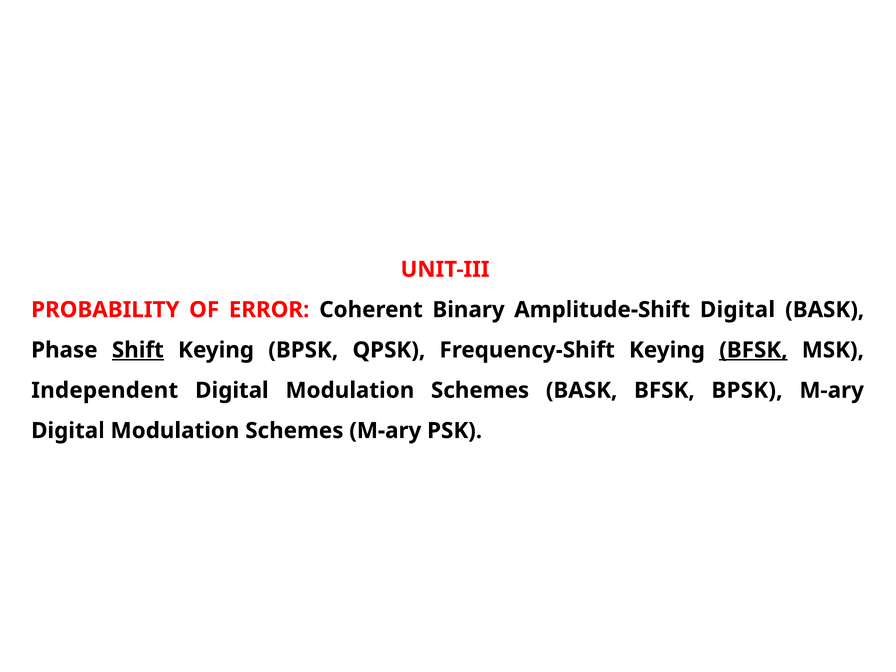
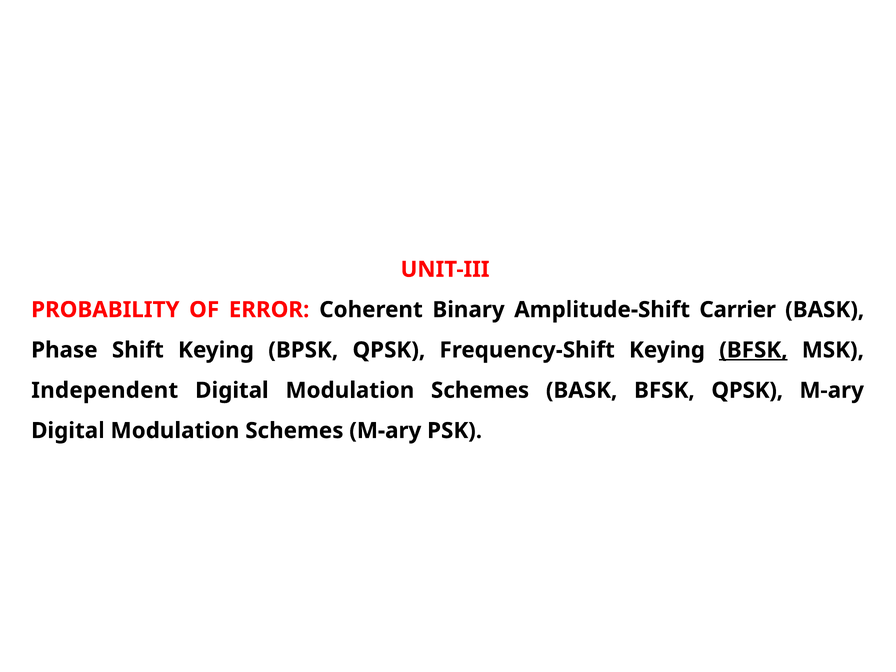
Amplitude-Shift Digital: Digital -> Carrier
Shift underline: present -> none
BFSK BPSK: BPSK -> QPSK
